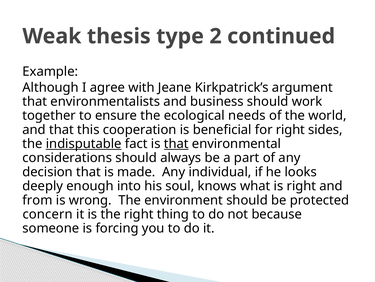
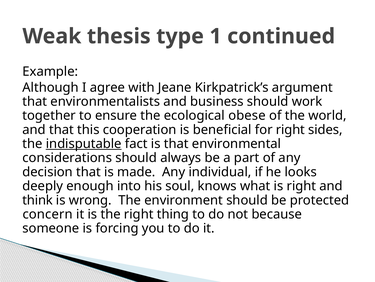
2: 2 -> 1
needs: needs -> obese
that at (176, 143) underline: present -> none
from: from -> think
